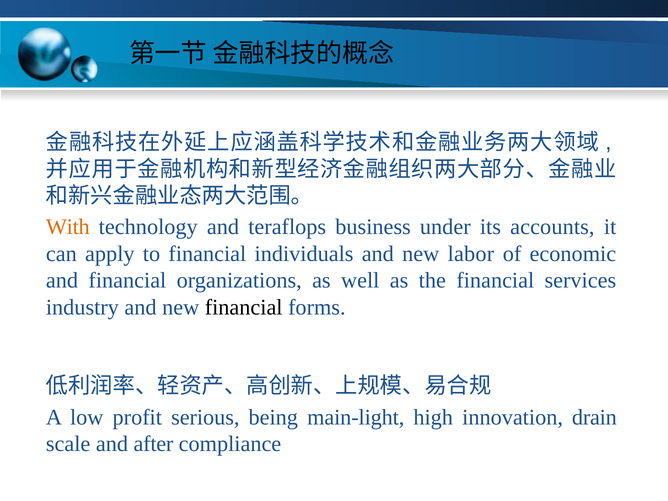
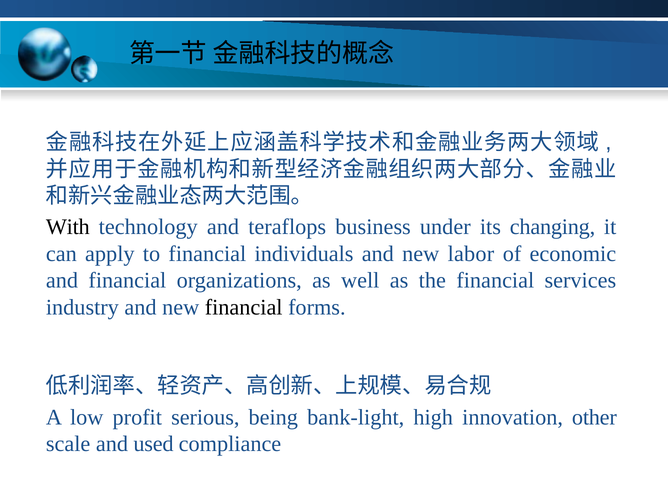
With colour: orange -> black
accounts: accounts -> changing
main-light: main-light -> bank-light
drain: drain -> other
after: after -> used
